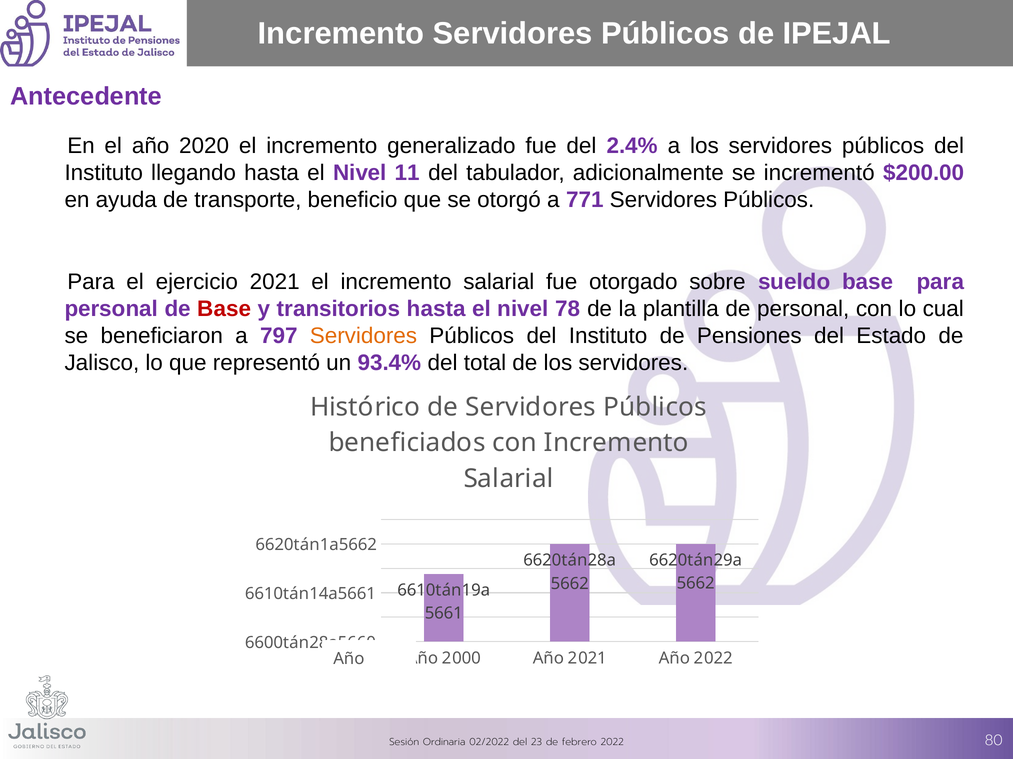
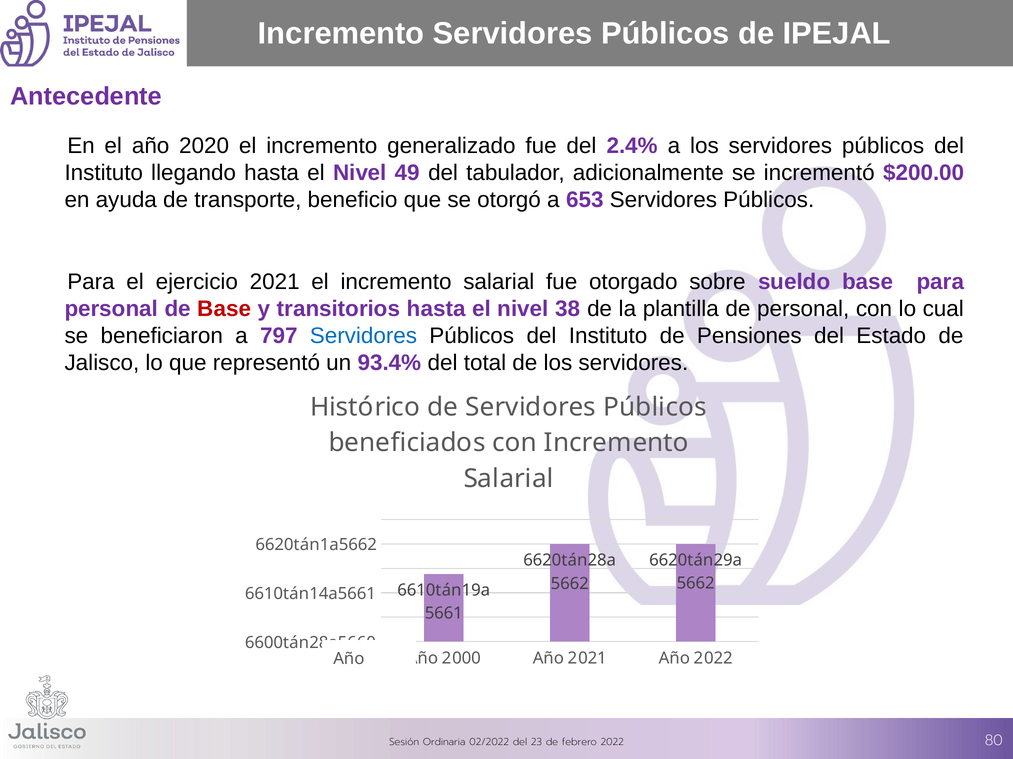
11: 11 -> 49
771: 771 -> 653
78: 78 -> 38
Servidores at (363, 336) colour: orange -> blue
